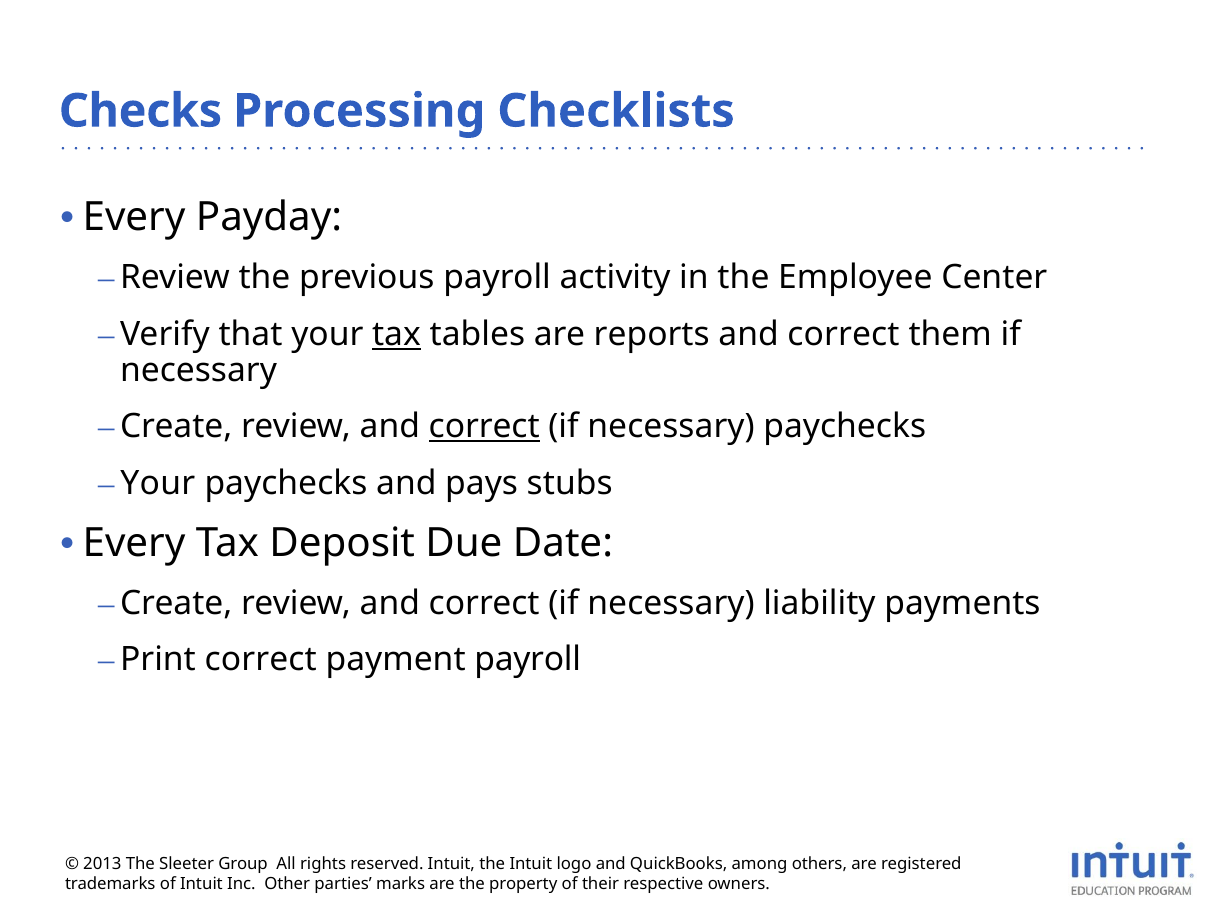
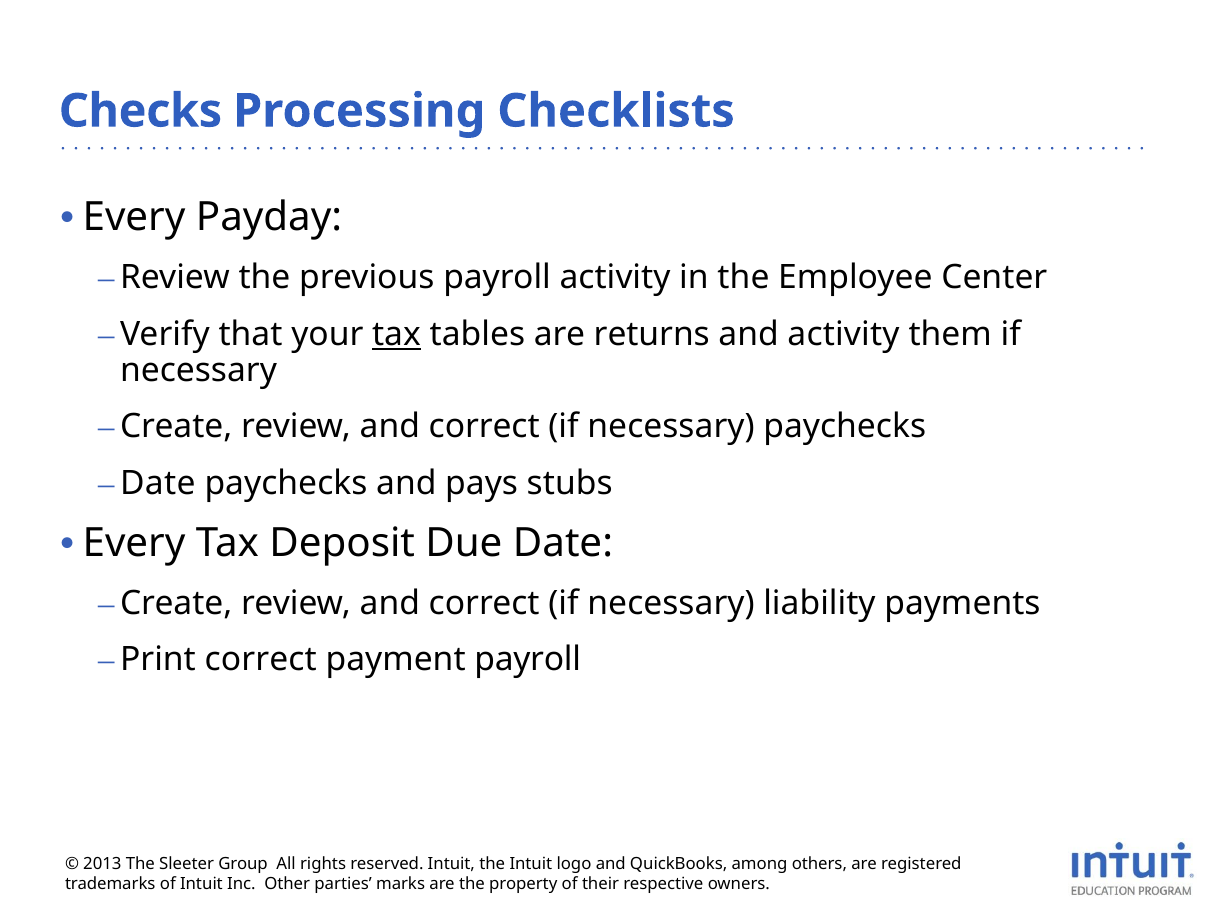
reports: reports -> returns
correct at (844, 334): correct -> activity
correct at (484, 427) underline: present -> none
Your at (158, 483): Your -> Date
